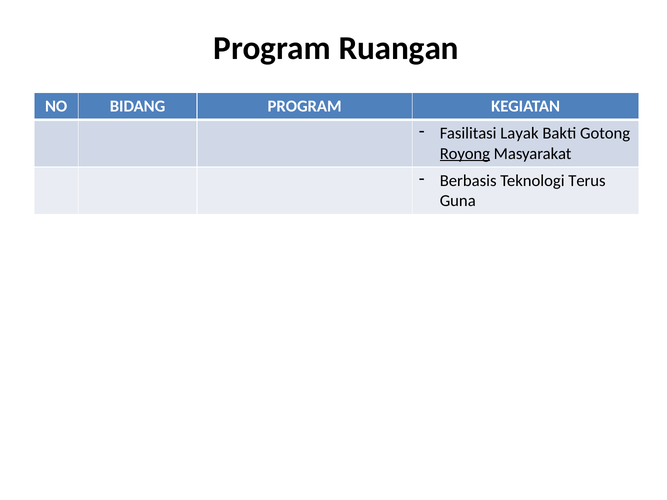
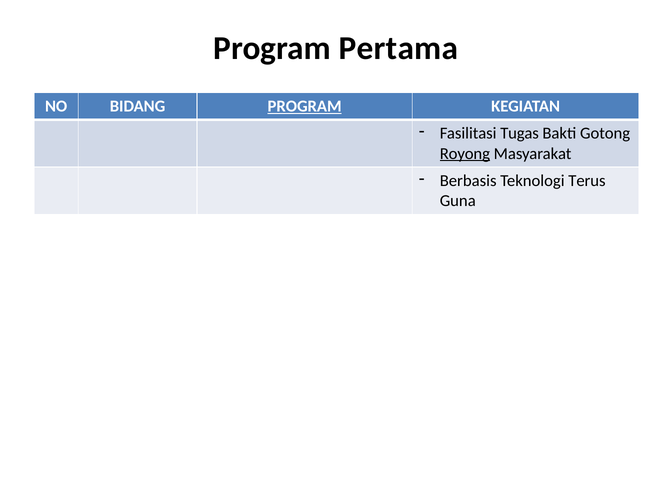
Ruangan: Ruangan -> Pertama
PROGRAM at (305, 106) underline: none -> present
Layak: Layak -> Tugas
